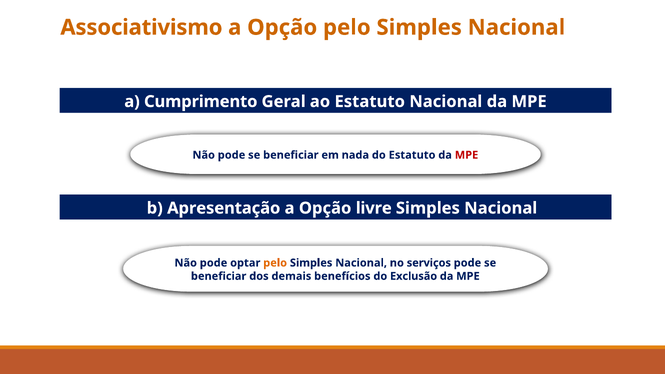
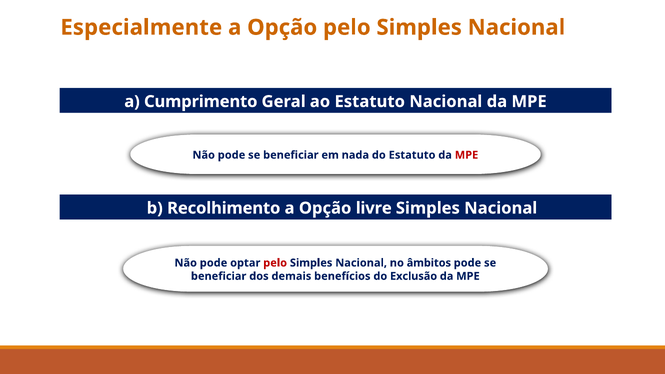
Associativismo: Associativismo -> Especialmente
Apresentação: Apresentação -> Recolhimento
pelo at (275, 263) colour: orange -> red
serviços: serviços -> âmbitos
